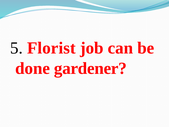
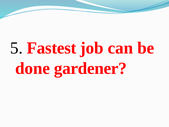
Florist: Florist -> Fastest
